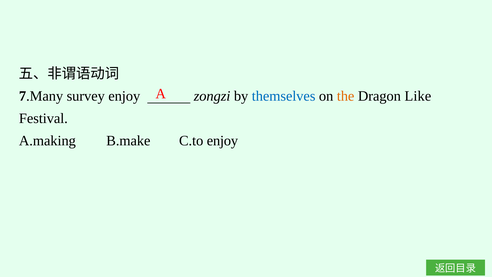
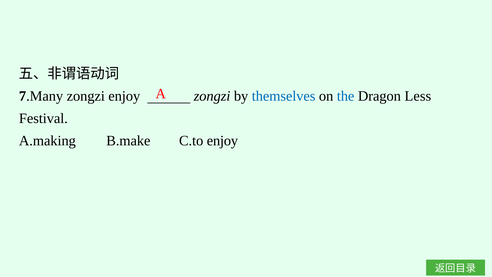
7.Many survey: survey -> zongzi
the colour: orange -> blue
Like: Like -> Less
